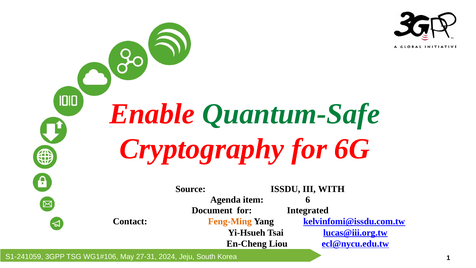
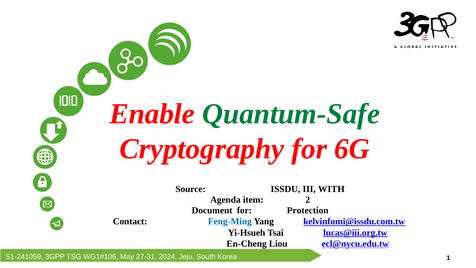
6: 6 -> 2
Integrated: Integrated -> Protection
Feng-Ming colour: orange -> blue
